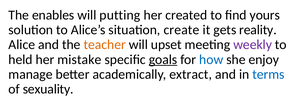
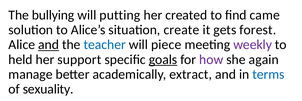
enables: enables -> bullying
yours: yours -> came
reality: reality -> forest
and at (49, 45) underline: none -> present
teacher colour: orange -> blue
upset: upset -> piece
mistake: mistake -> support
how colour: blue -> purple
enjoy: enjoy -> again
